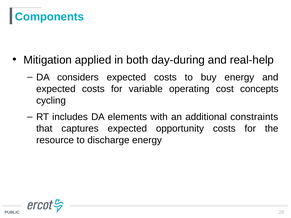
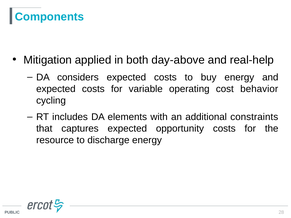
day-during: day-during -> day-above
concepts: concepts -> behavior
